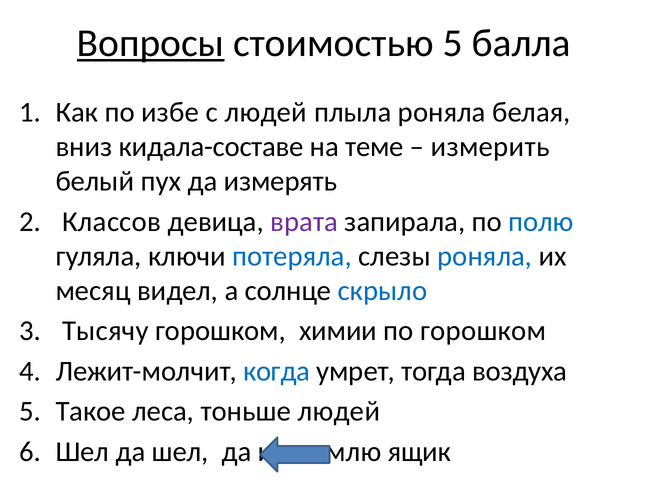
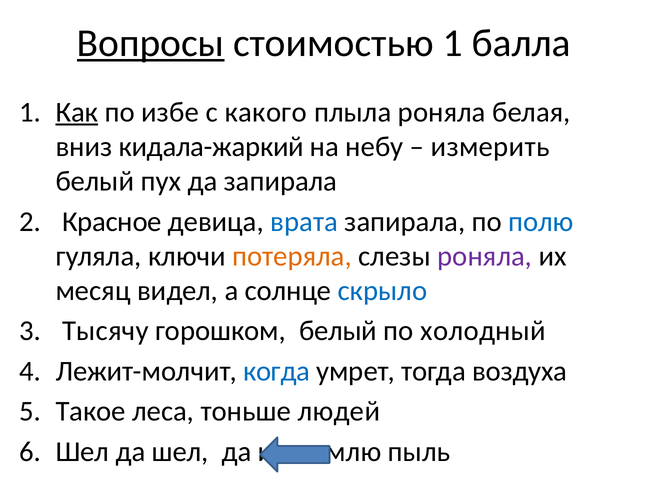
стоимостью 5: 5 -> 1
Как underline: none -> present
с людей: людей -> какого
кидала-составе: кидала-составе -> кидала-жаркий
теме: теме -> небу
да измерять: измерять -> запирала
Классов: Классов -> Красное
врата colour: purple -> blue
потеряла colour: blue -> orange
роняла at (485, 256) colour: blue -> purple
горошком химии: химии -> белый
по горошком: горошком -> холодный
ящик: ящик -> пыль
